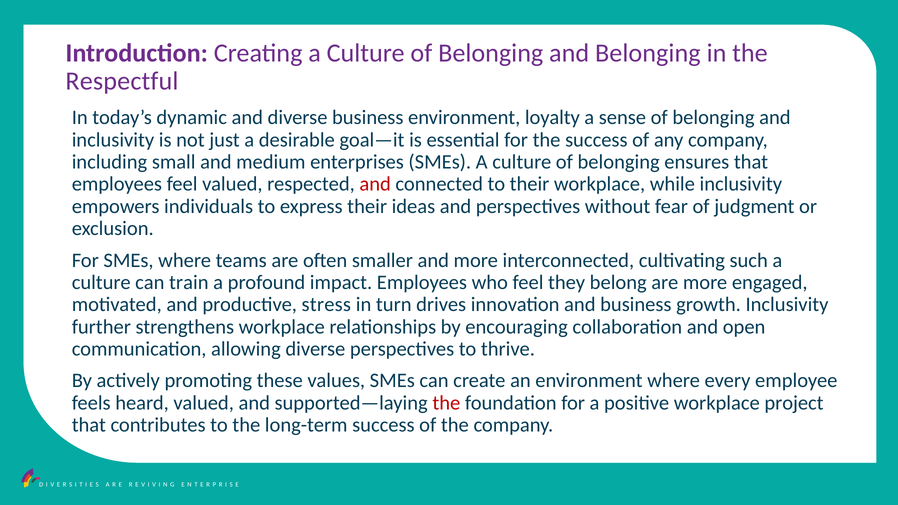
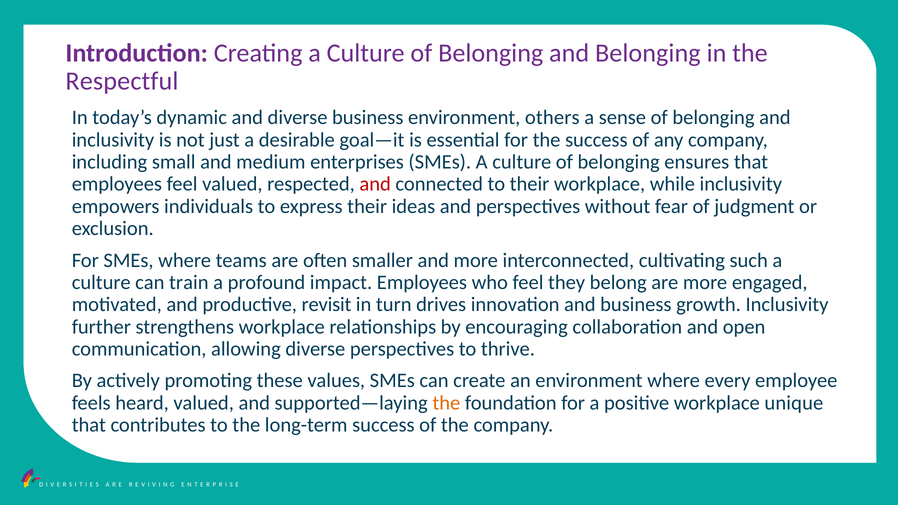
loyalty: loyalty -> others
stress: stress -> revisit
the at (446, 403) colour: red -> orange
project: project -> unique
